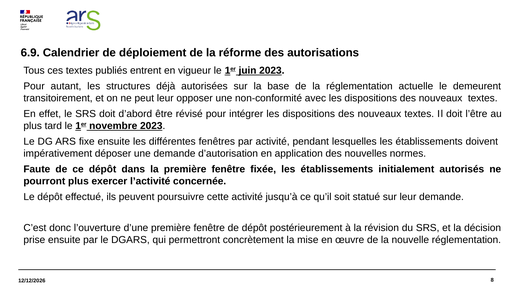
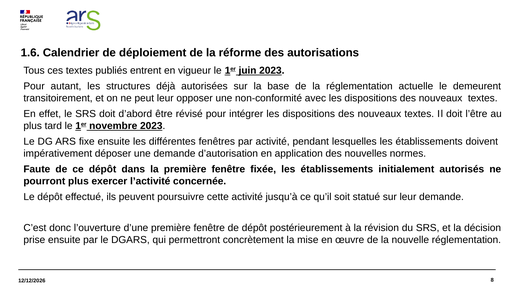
6.9: 6.9 -> 1.6
